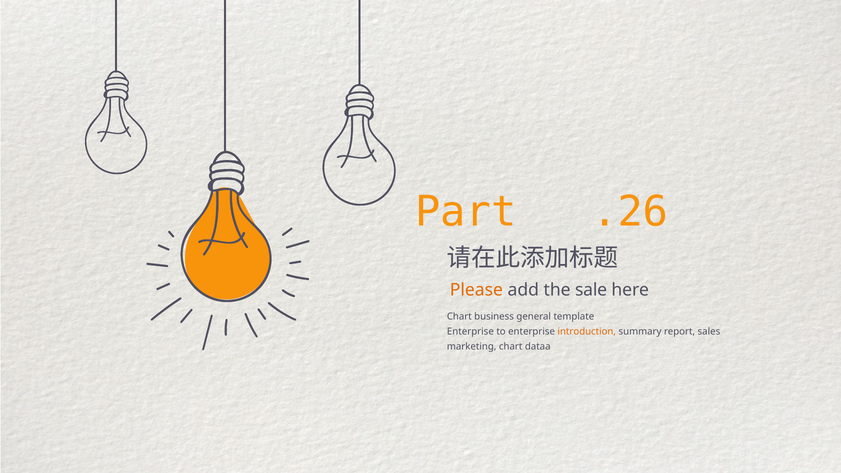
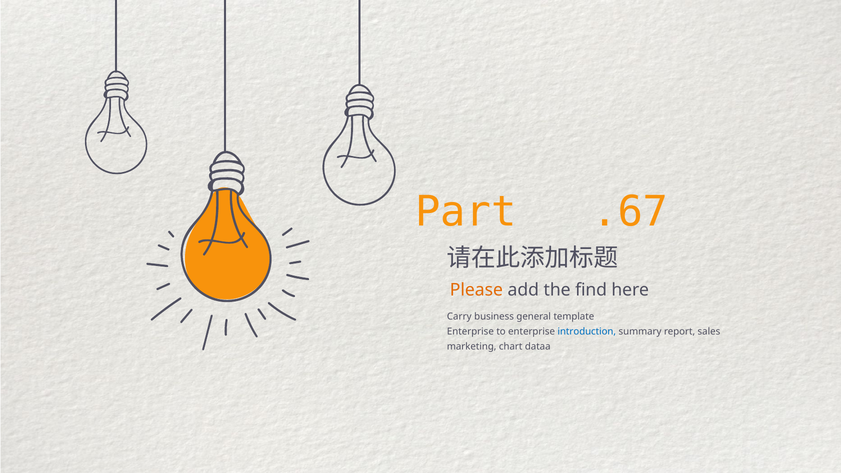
.26: .26 -> .67
sale: sale -> find
Chart at (459, 317): Chart -> Carry
introduction colour: orange -> blue
